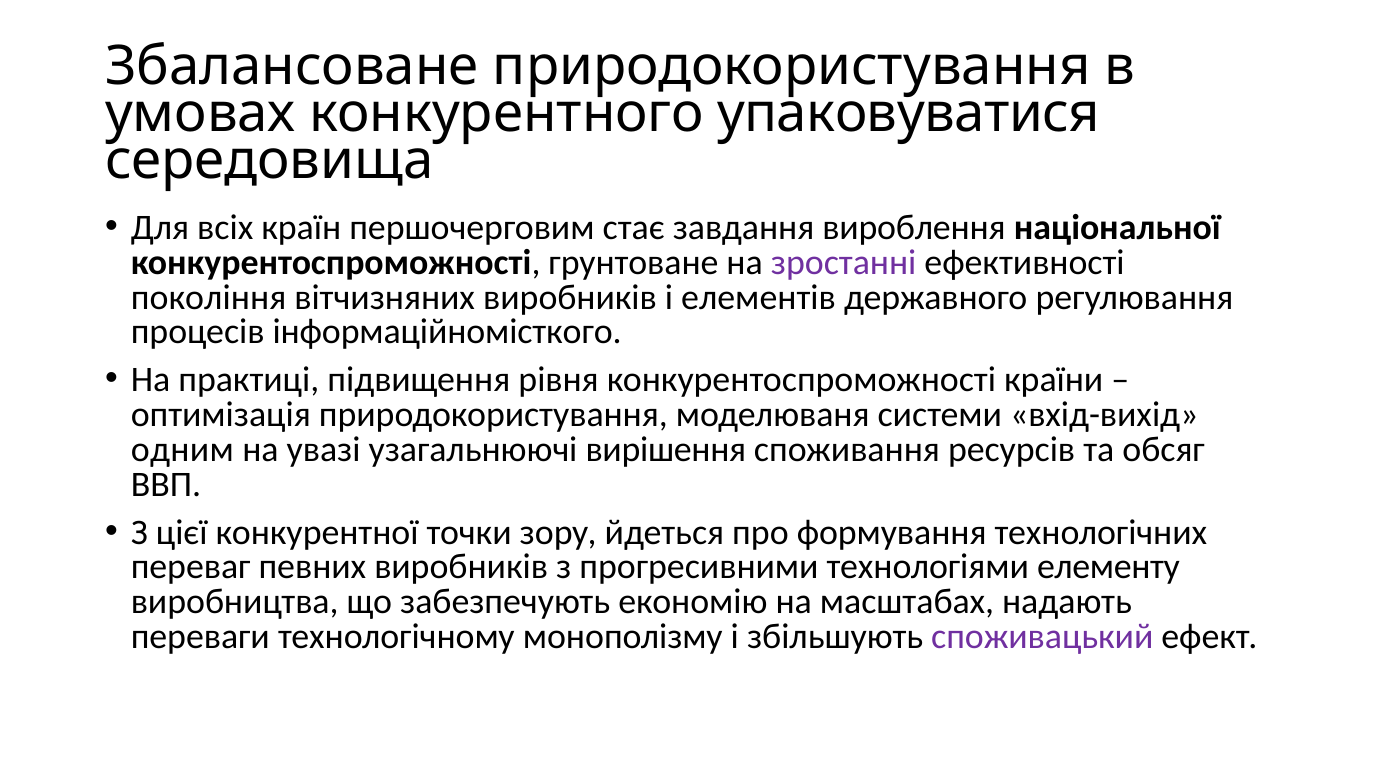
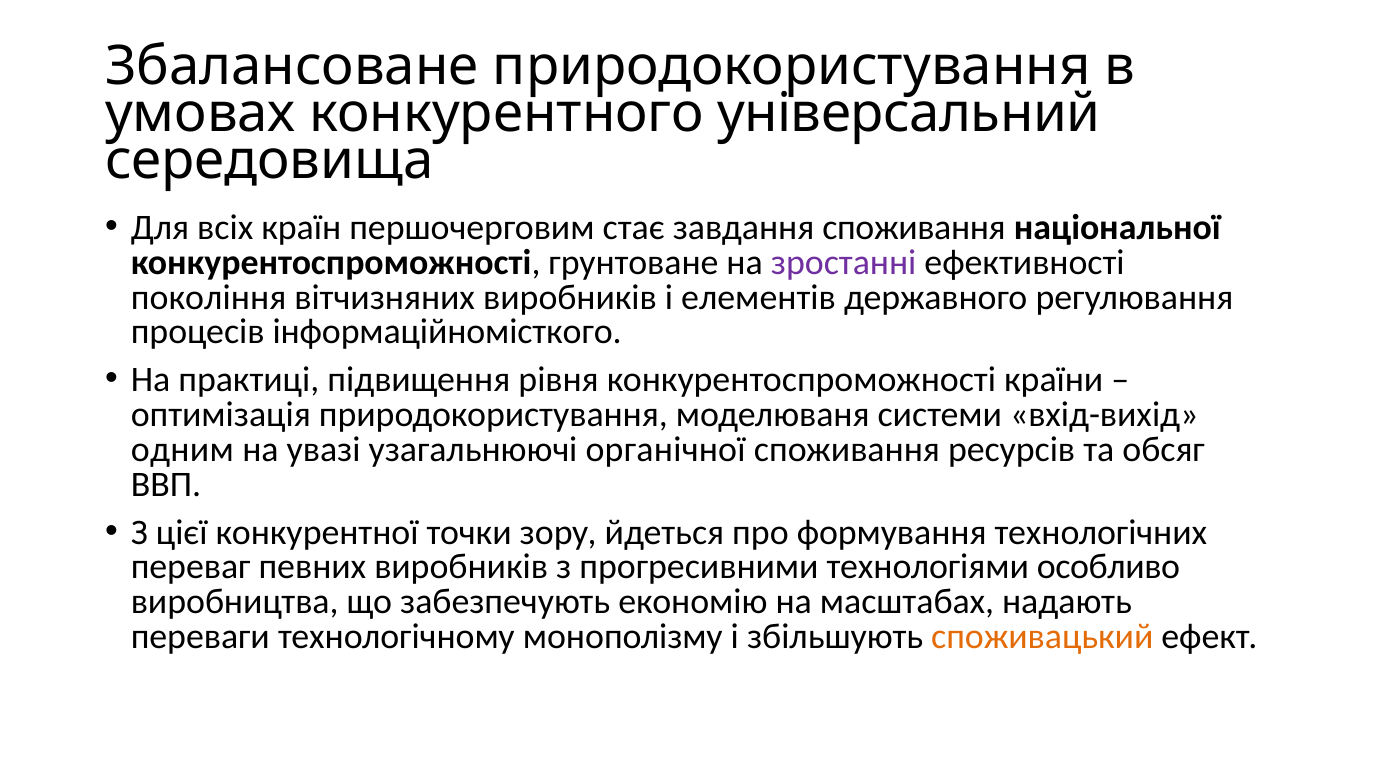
упаковуватися: упаковуватися -> універсальний
завдання вироблення: вироблення -> споживання
вирішення: вирішення -> органічної
елементу: елементу -> особливо
споживацький colour: purple -> orange
